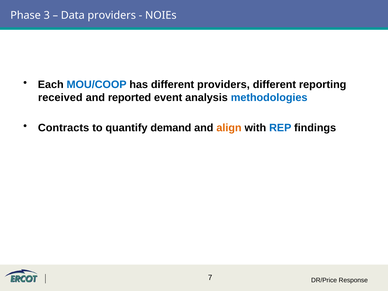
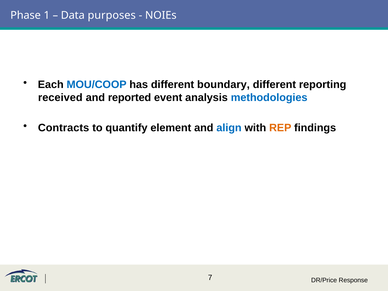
3: 3 -> 1
Data providers: providers -> purposes
different providers: providers -> boundary
demand: demand -> element
align colour: orange -> blue
REP colour: blue -> orange
